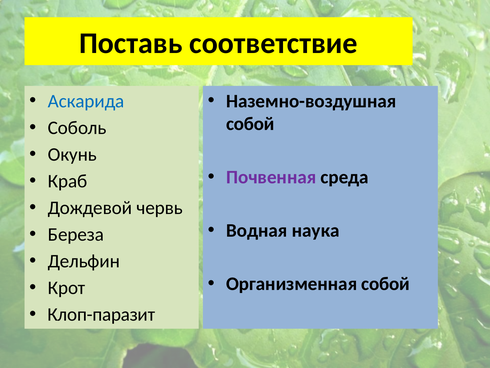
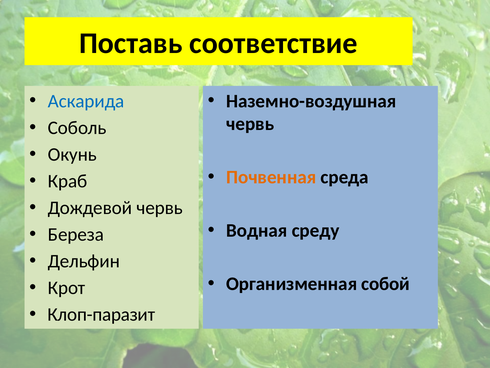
собой at (250, 124): собой -> червь
Почвенная colour: purple -> orange
наука: наука -> среду
